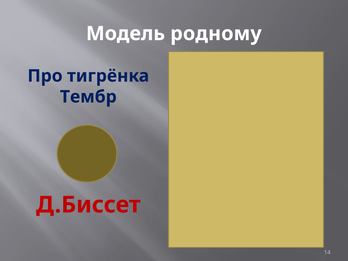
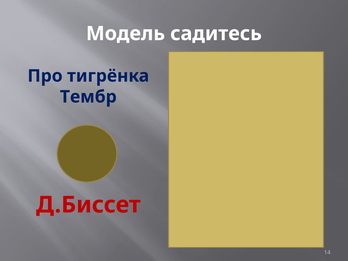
родному: родному -> садитесь
